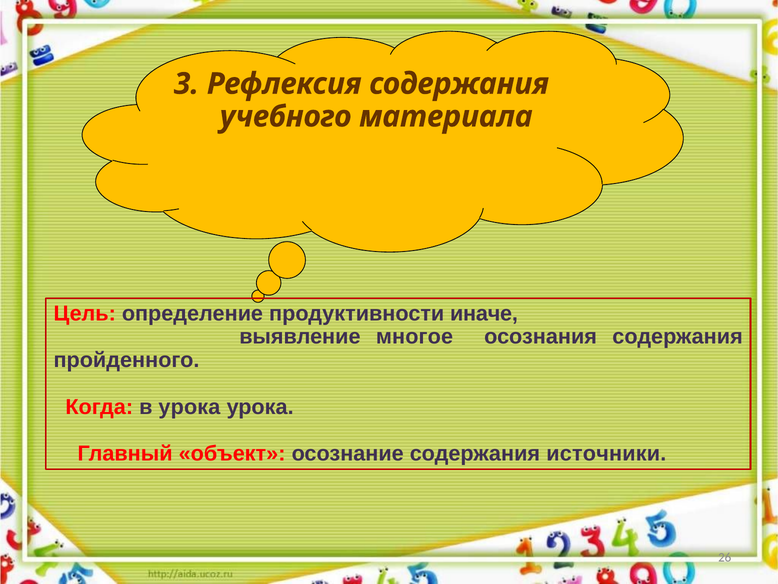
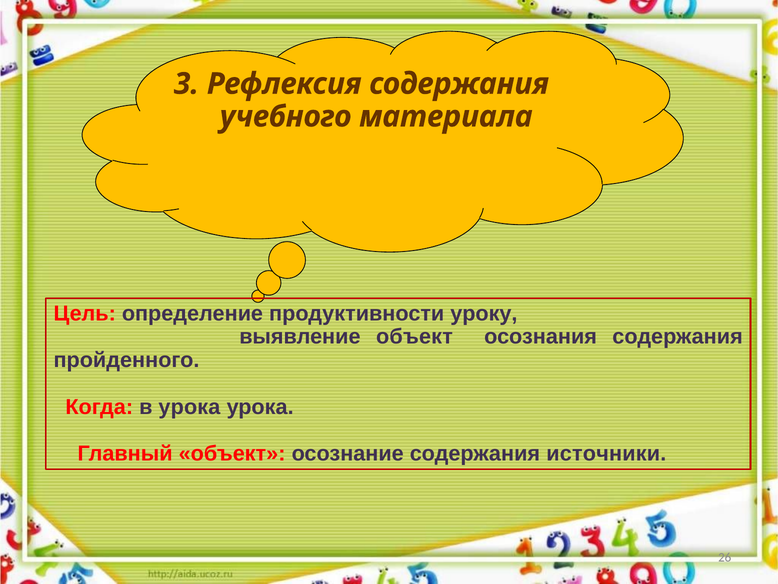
иначе: иначе -> уроку
выявление многое: многое -> объект
